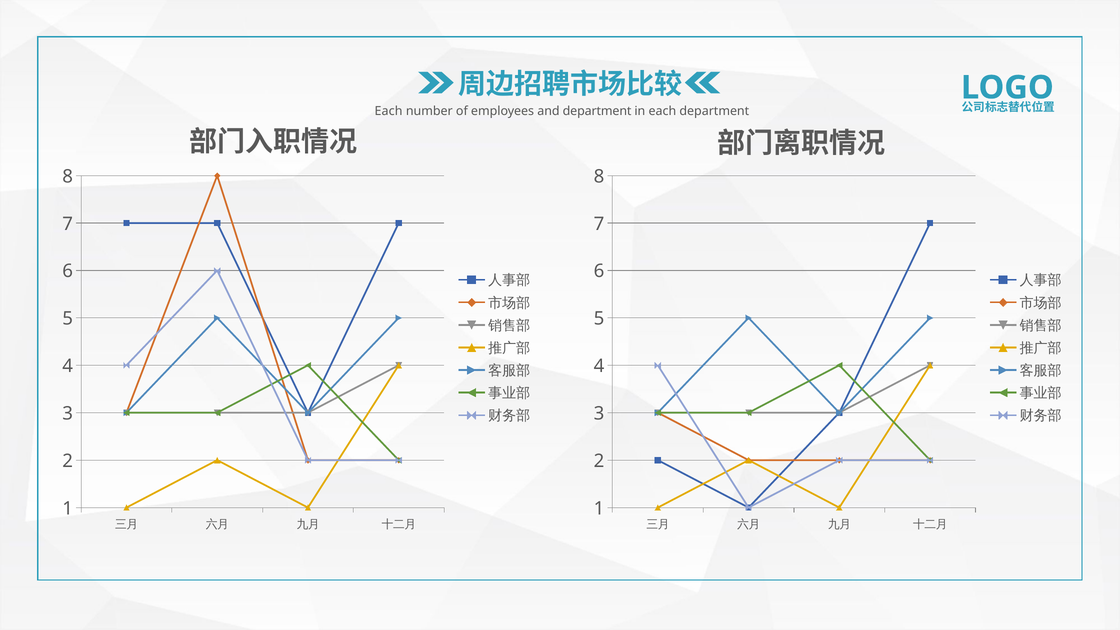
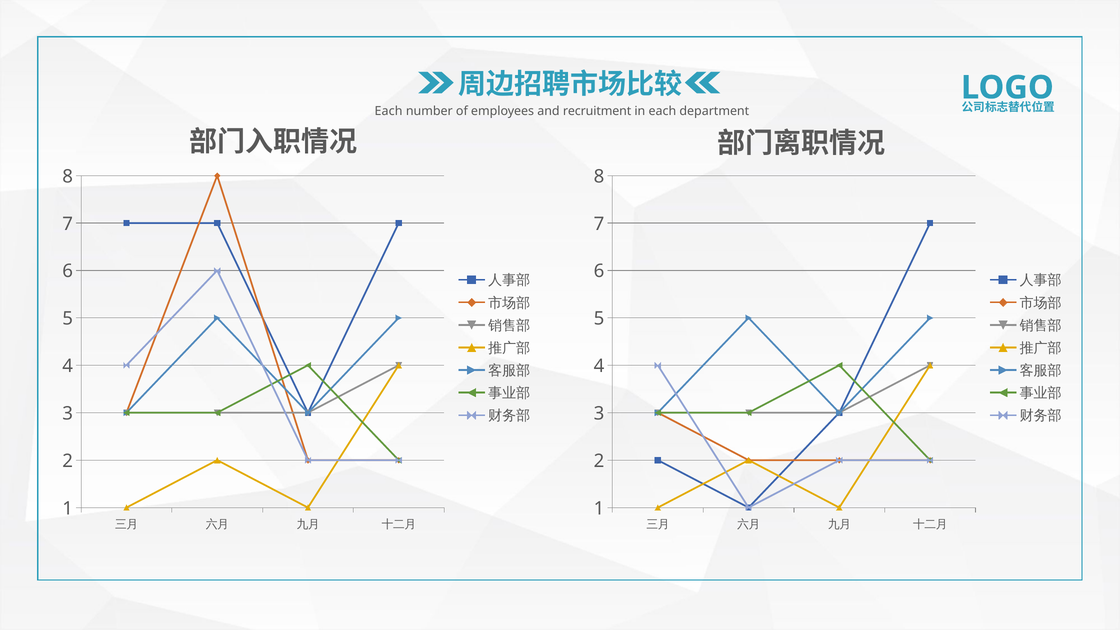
and department: department -> recruitment
